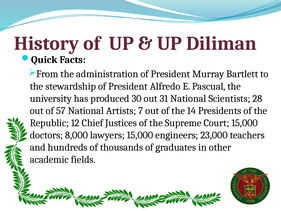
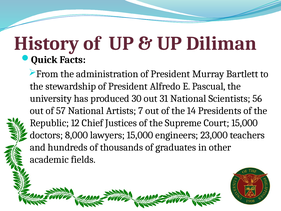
28: 28 -> 56
